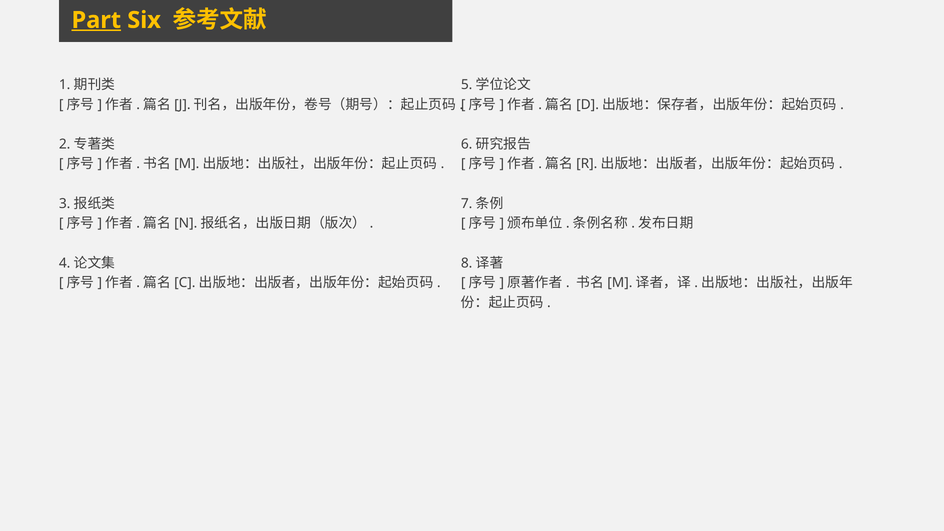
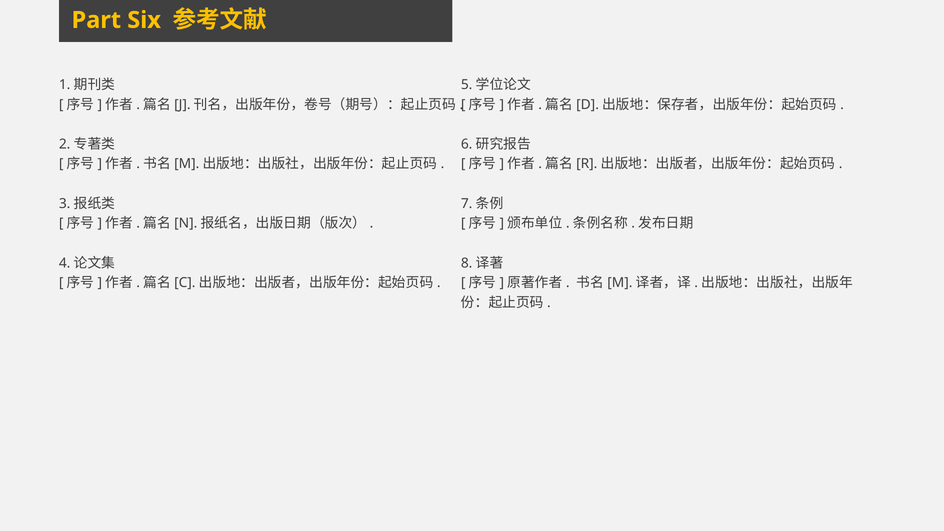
Part underline: present -> none
